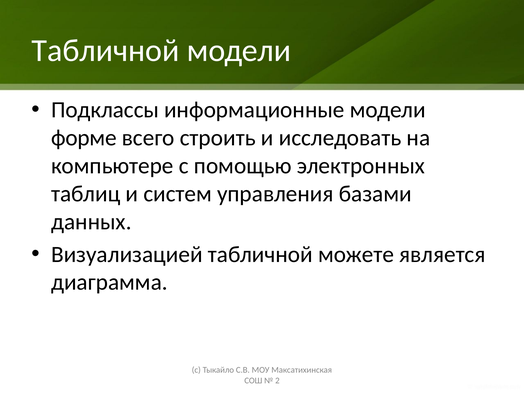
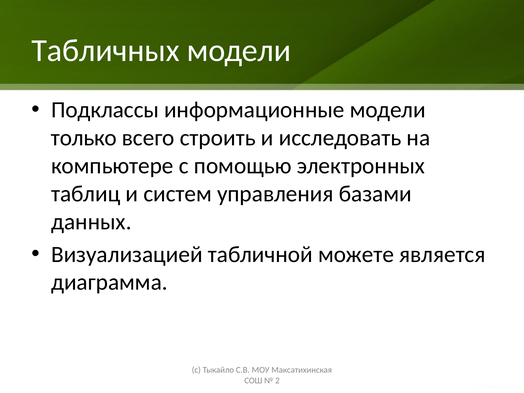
Табличной at (105, 51): Табличной -> Табличных
форме: форме -> только
